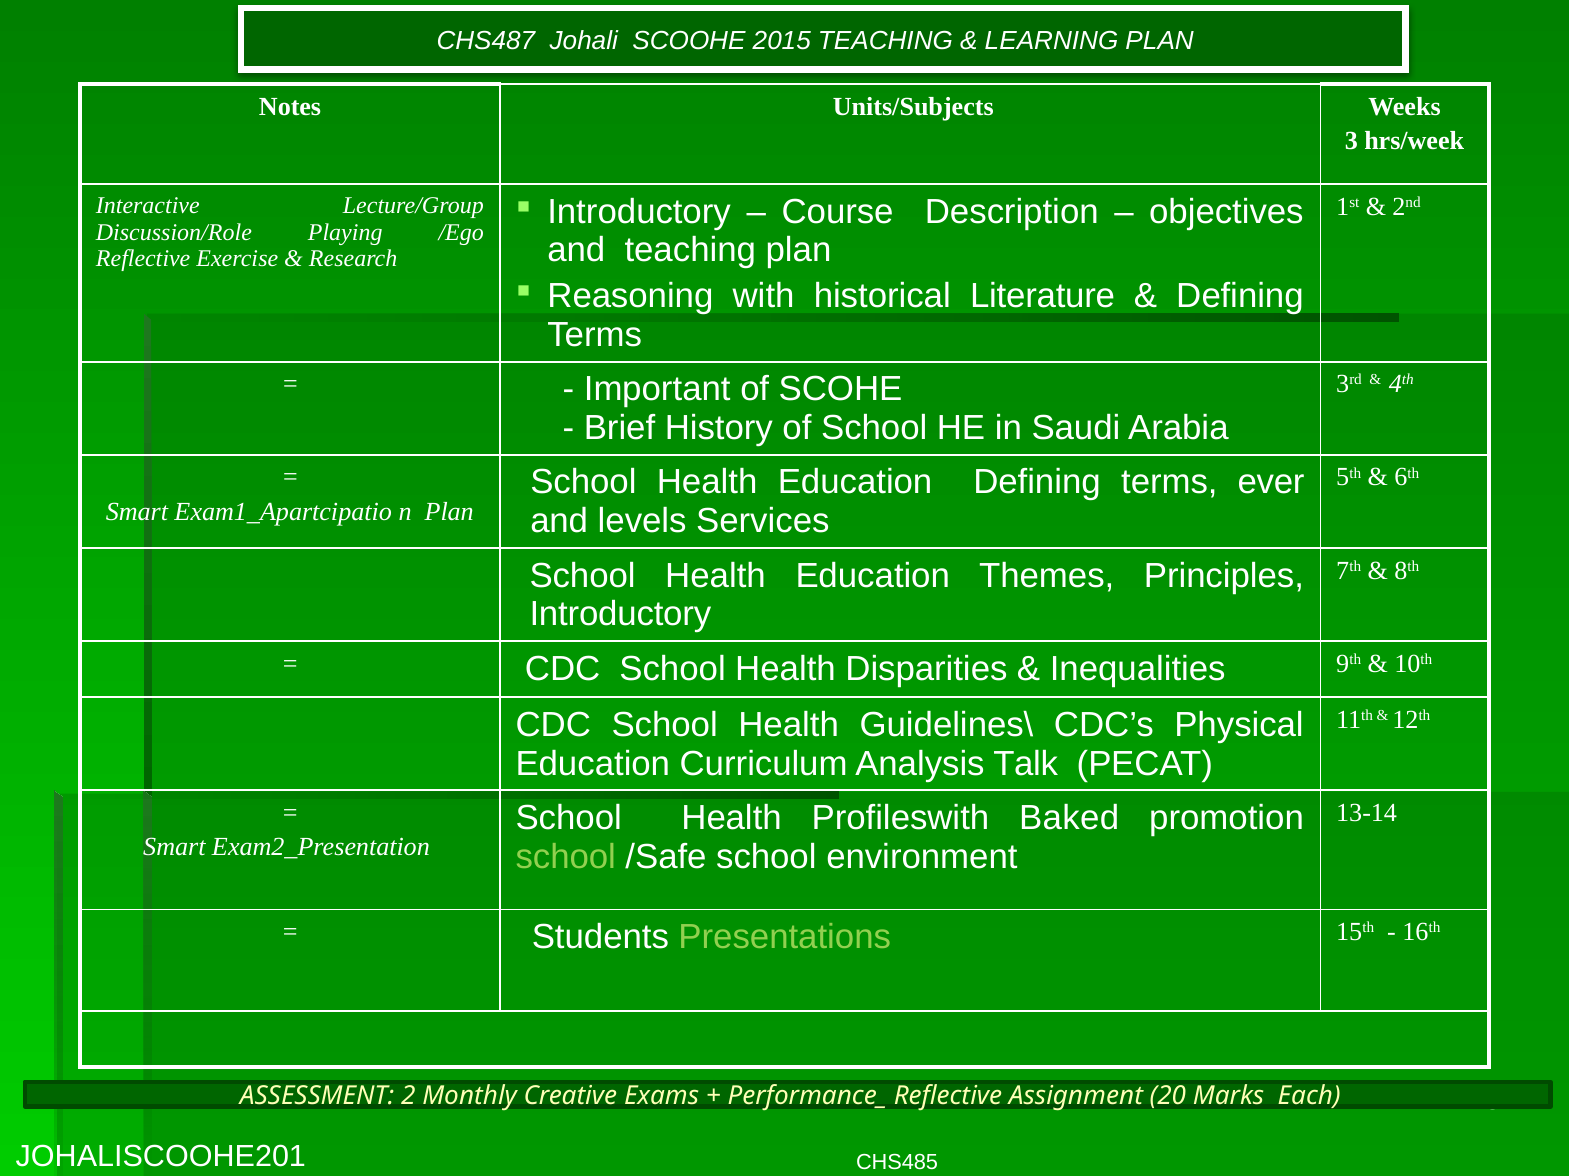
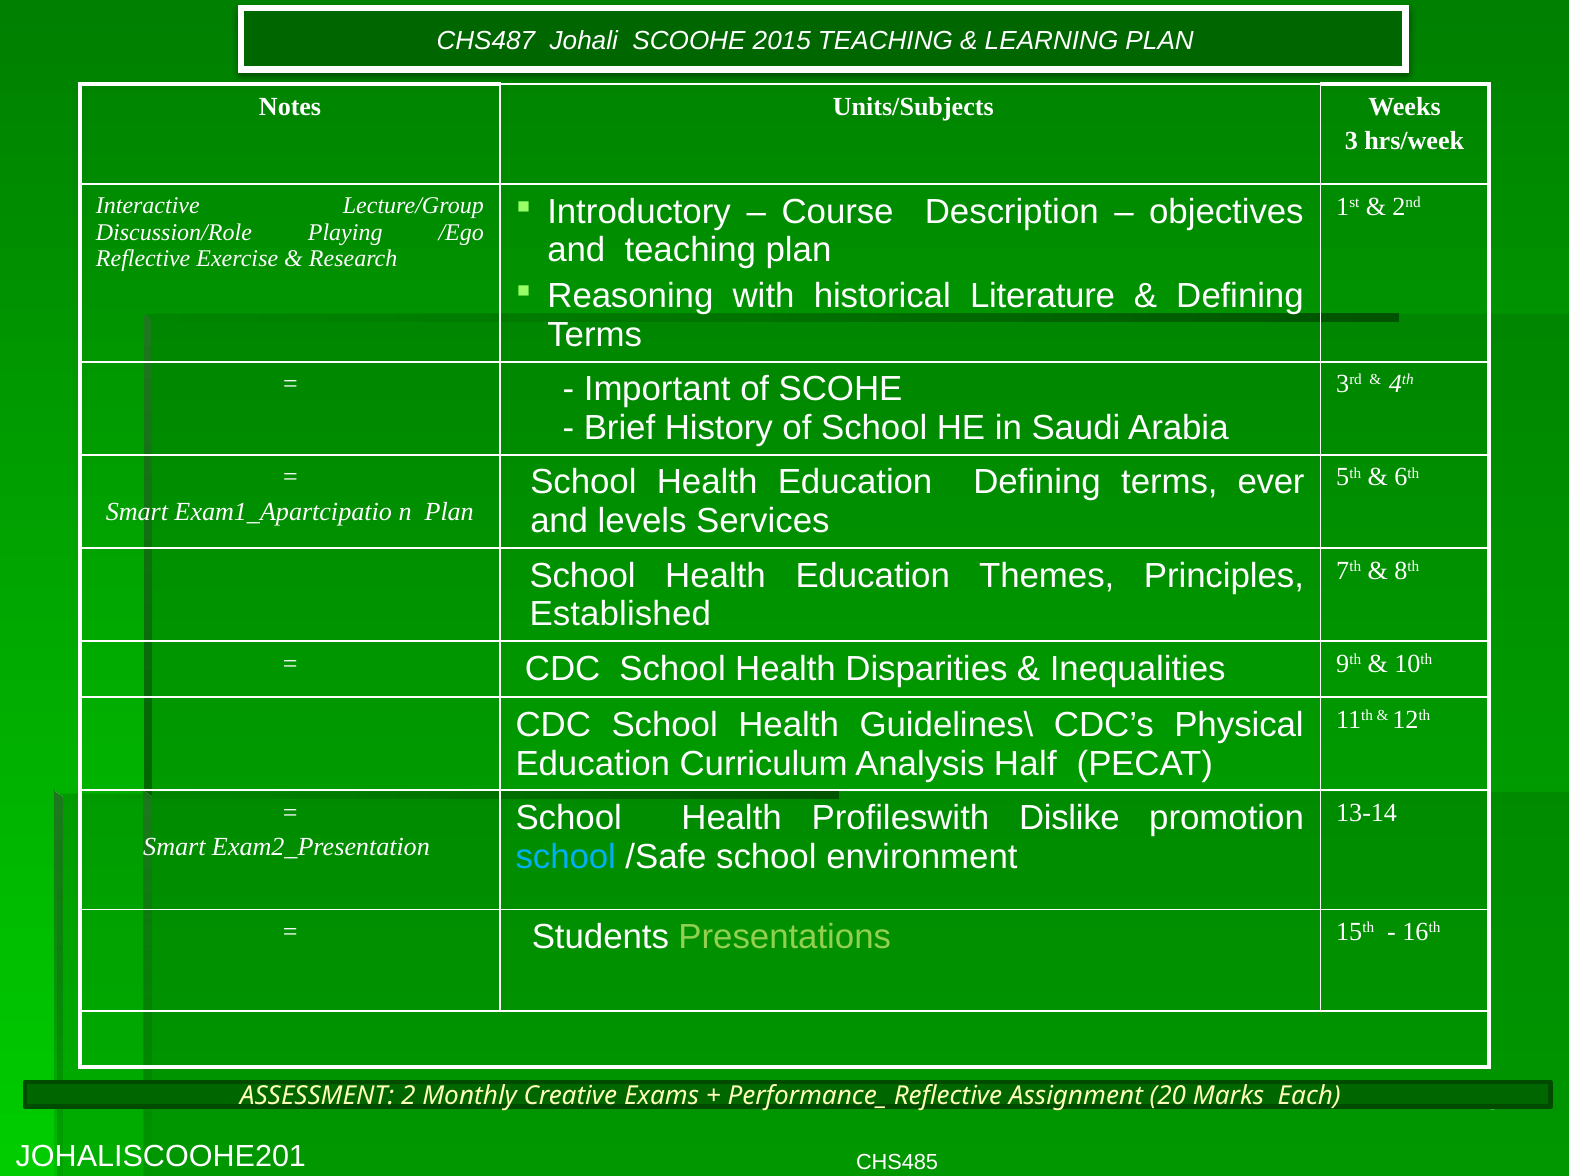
Introductory at (620, 615): Introductory -> Established
Talk: Talk -> Half
Baked: Baked -> Dislike
school at (566, 857) colour: light green -> light blue
